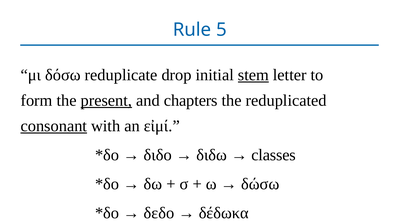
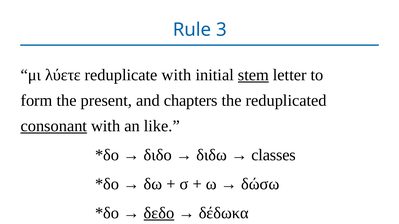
5: 5 -> 3
δόσω: δόσω -> λύετε
reduplicate drop: drop -> with
present underline: present -> none
εἰμί: εἰμί -> like
δεδο underline: none -> present
